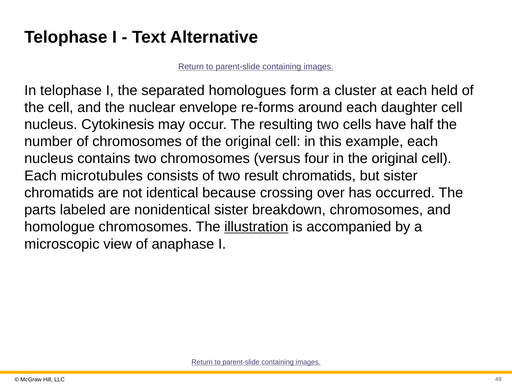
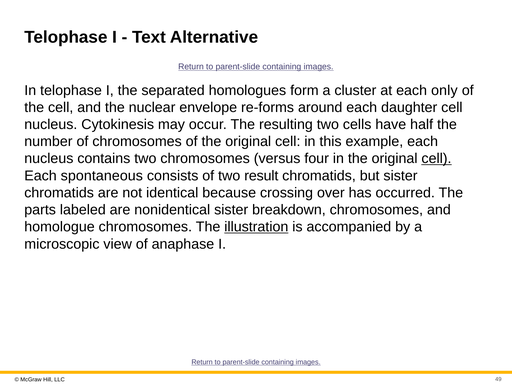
held: held -> only
cell at (436, 159) underline: none -> present
microtubules: microtubules -> spontaneous
